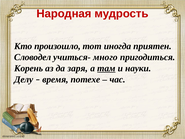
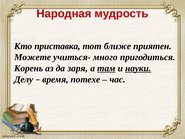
произошло: произошло -> приставка
иногда: иногда -> ближе
Словодел: Словодел -> Можете
науки underline: none -> present
